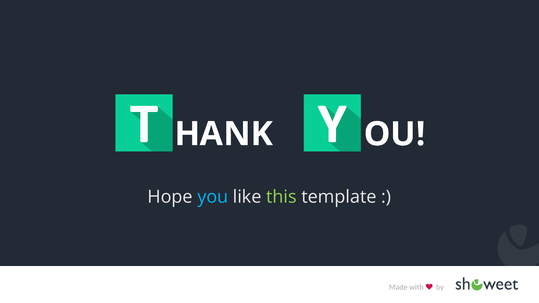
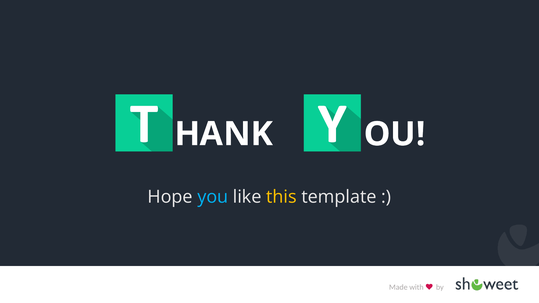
this colour: light green -> yellow
